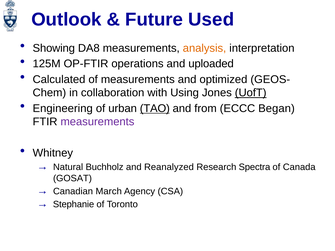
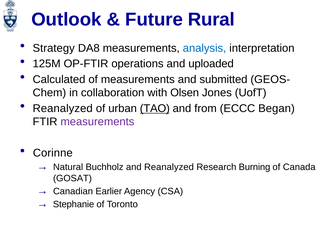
Used: Used -> Rural
Showing: Showing -> Strategy
analysis colour: orange -> blue
optimized: optimized -> submitted
Using: Using -> Olsen
UofT underline: present -> none
Engineering at (63, 109): Engineering -> Reanalyzed
Whitney: Whitney -> Corinne
Spectra: Spectra -> Burning
March: March -> Earlier
